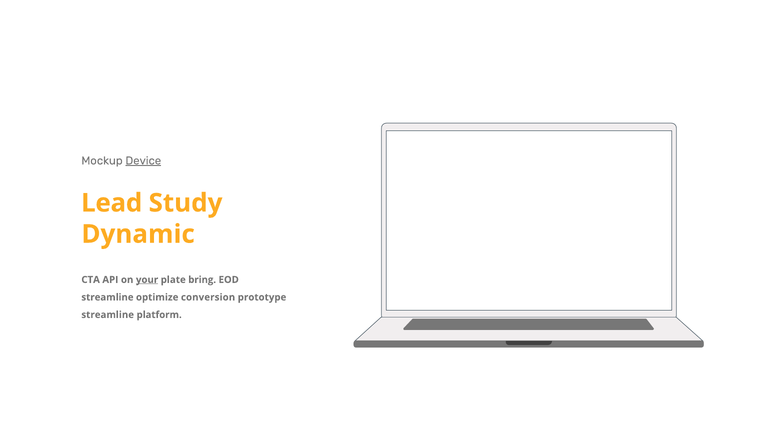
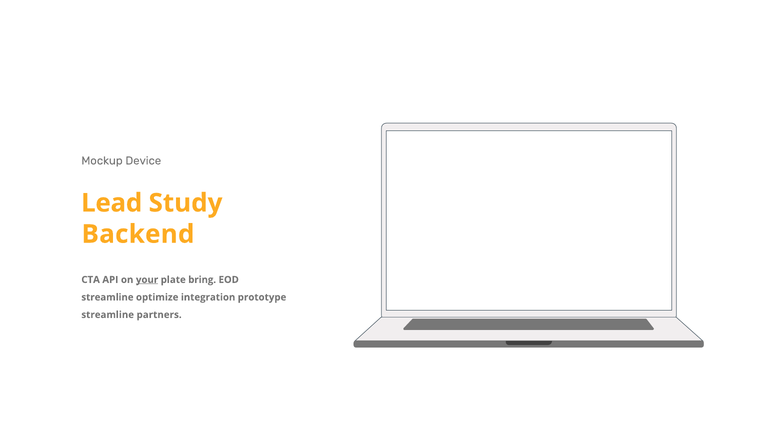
Device underline: present -> none
Dynamic: Dynamic -> Backend
conversion: conversion -> integration
platform: platform -> partners
